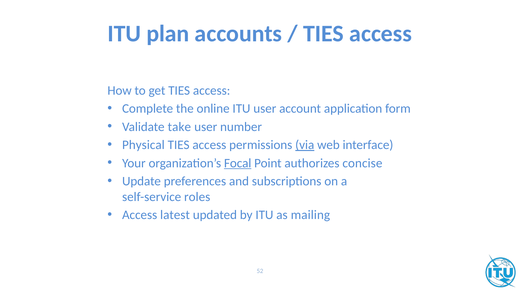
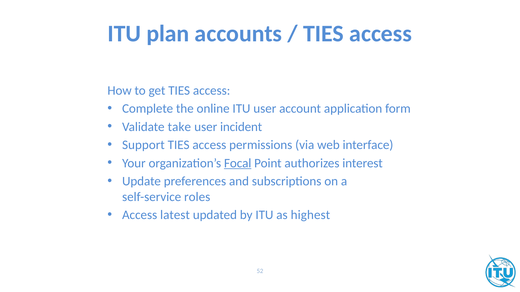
number: number -> incident
Physical: Physical -> Support
via underline: present -> none
concise: concise -> interest
mailing: mailing -> highest
